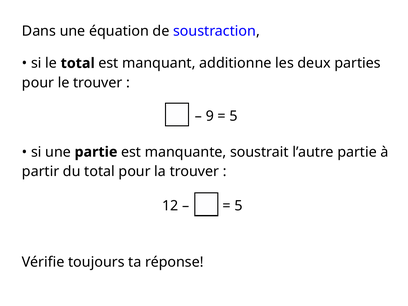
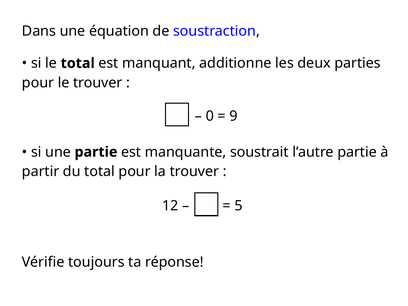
9: 9 -> 0
5 at (233, 116): 5 -> 9
